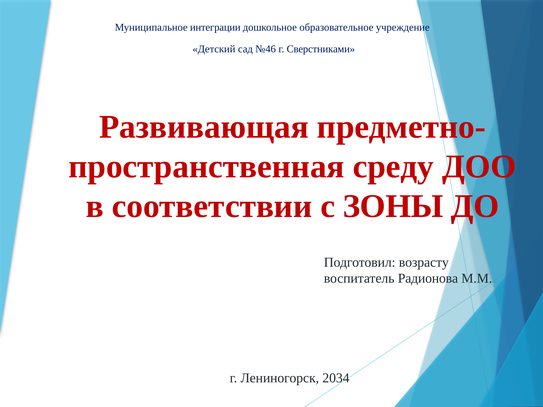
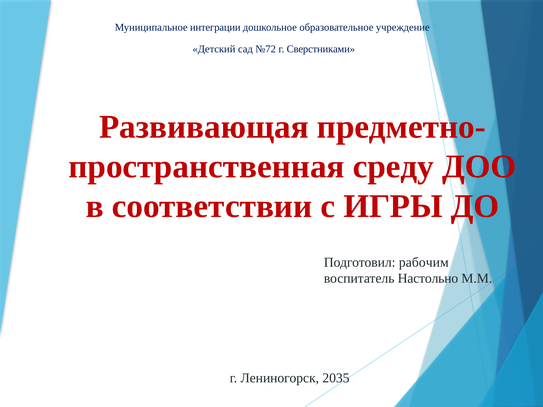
№46: №46 -> №72
ЗОНЫ: ЗОНЫ -> ИГРЫ
возрасту: возрасту -> рабочим
Радионова: Радионова -> Настольно
2034: 2034 -> 2035
